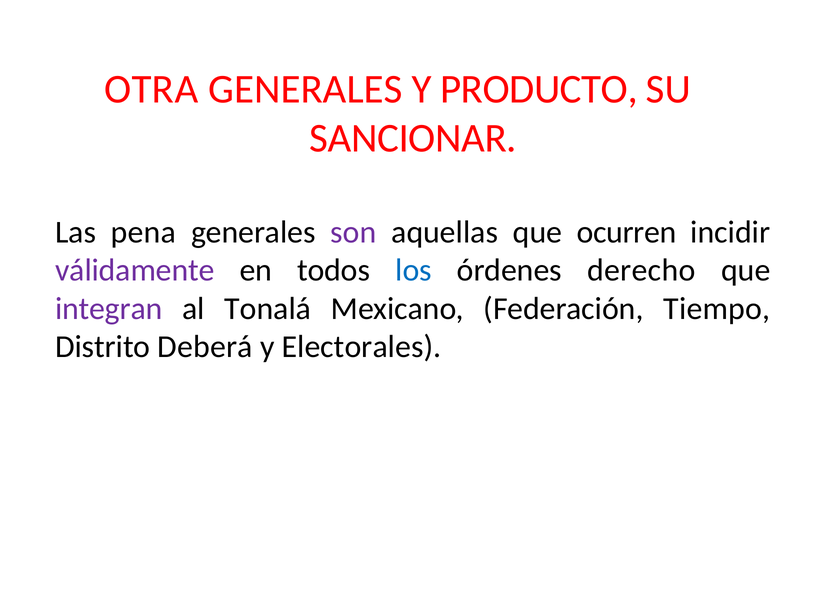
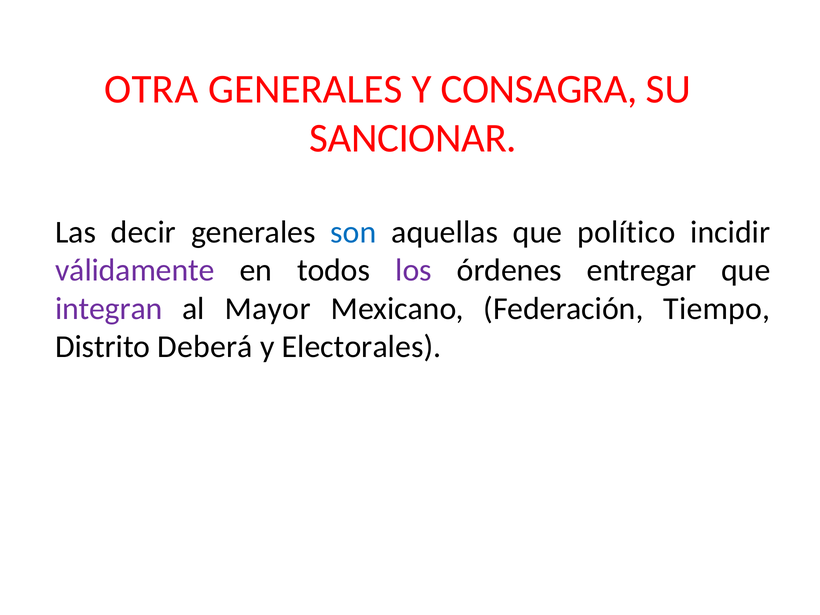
PRODUCTO: PRODUCTO -> CONSAGRA
pena: pena -> decir
son colour: purple -> blue
ocurren: ocurren -> político
los colour: blue -> purple
derecho: derecho -> entregar
Tonalá: Tonalá -> Mayor
